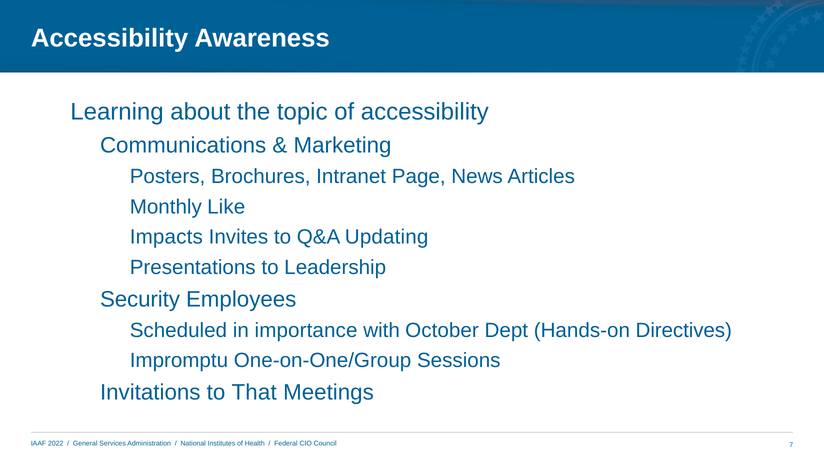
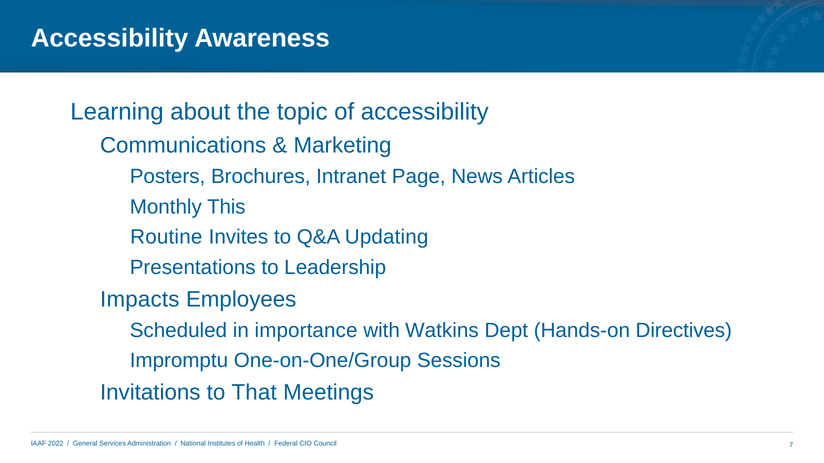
Like: Like -> This
Impacts: Impacts -> Routine
Security: Security -> Impacts
October: October -> Watkins
